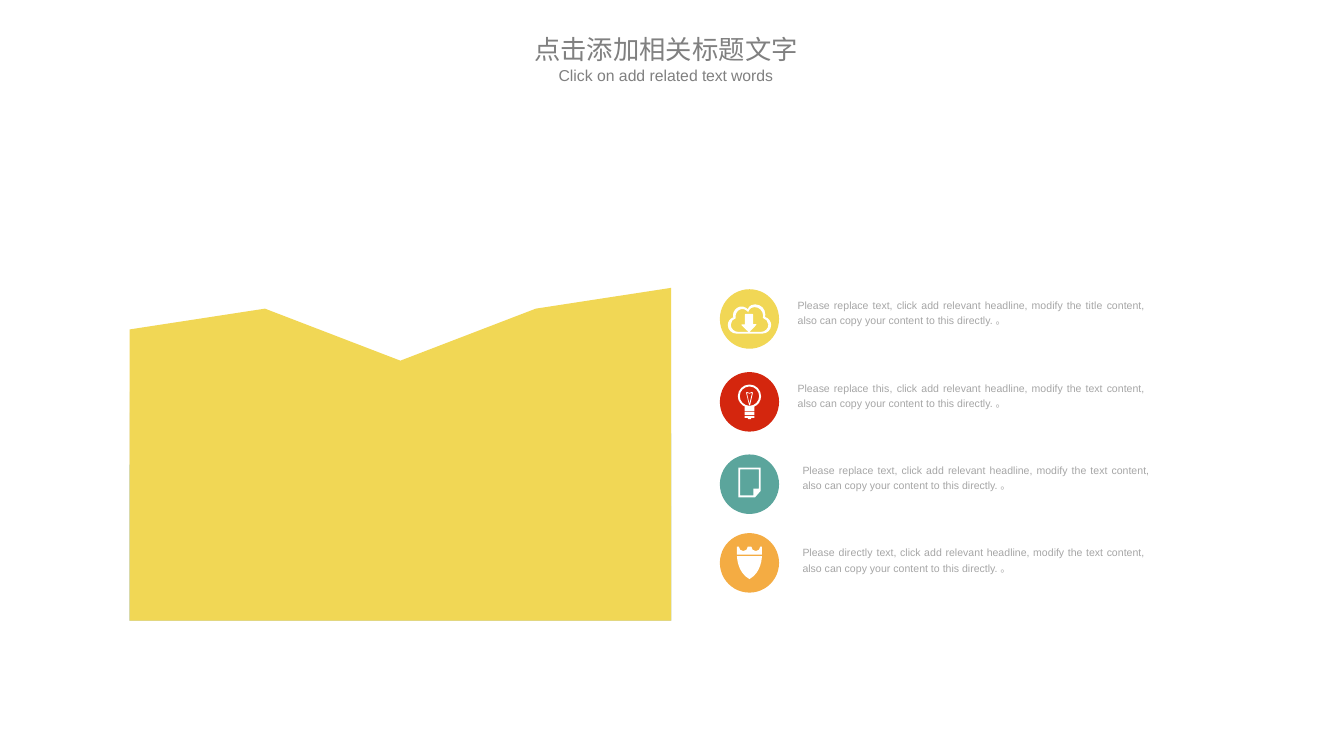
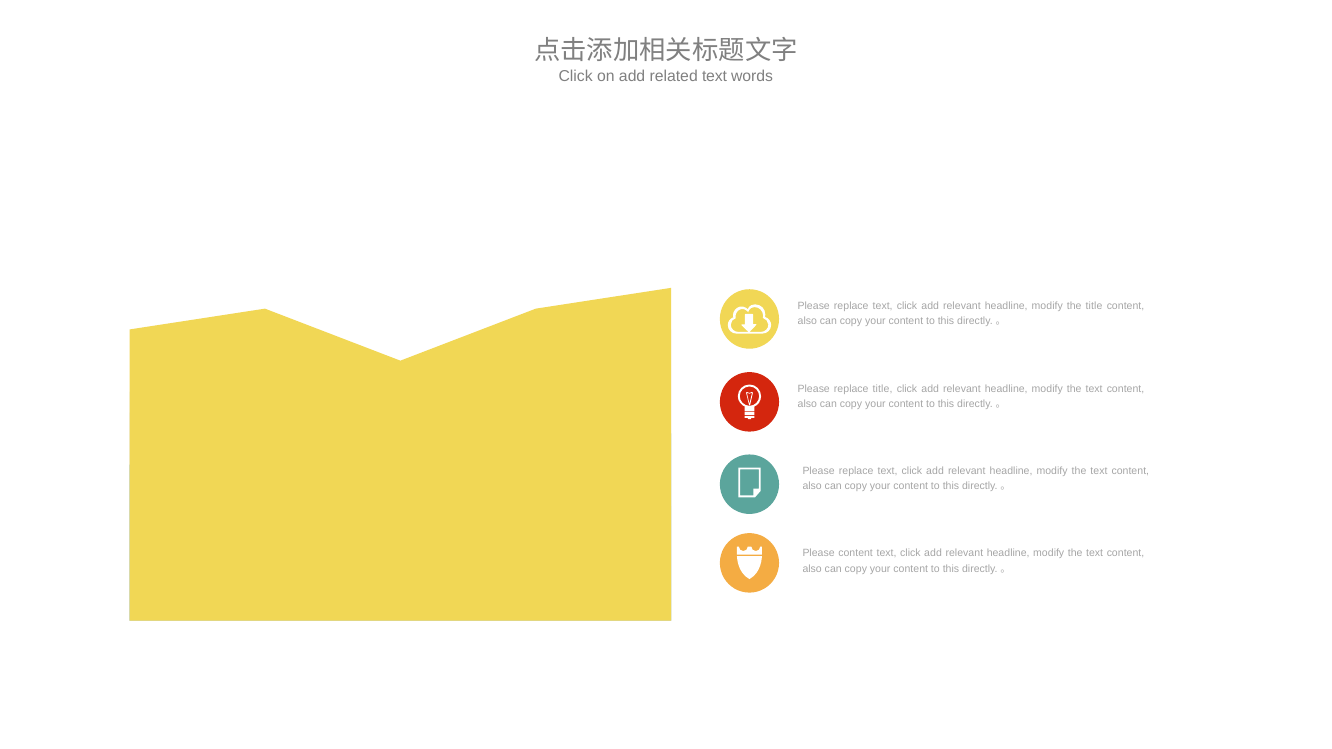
replace this: this -> title
Please directly: directly -> content
